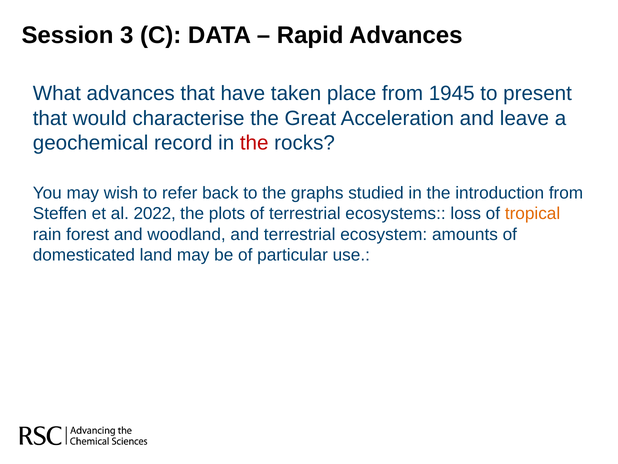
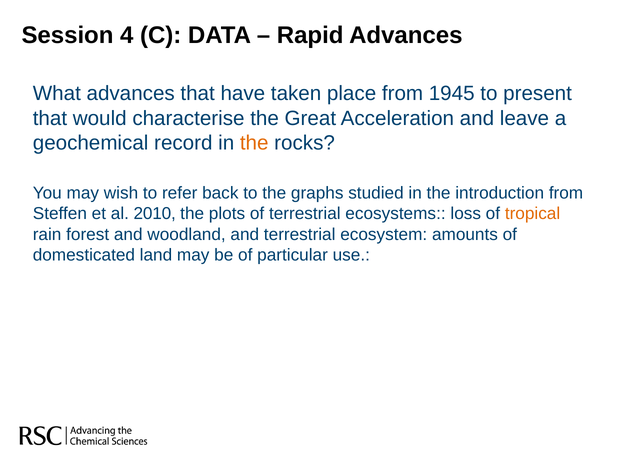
3: 3 -> 4
the at (254, 143) colour: red -> orange
2022: 2022 -> 2010
